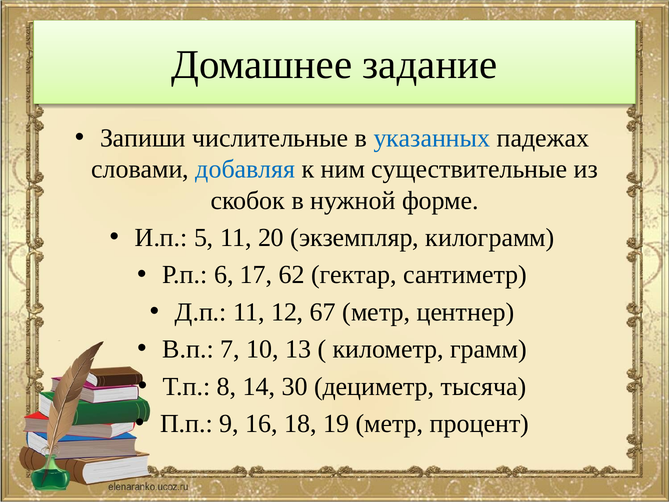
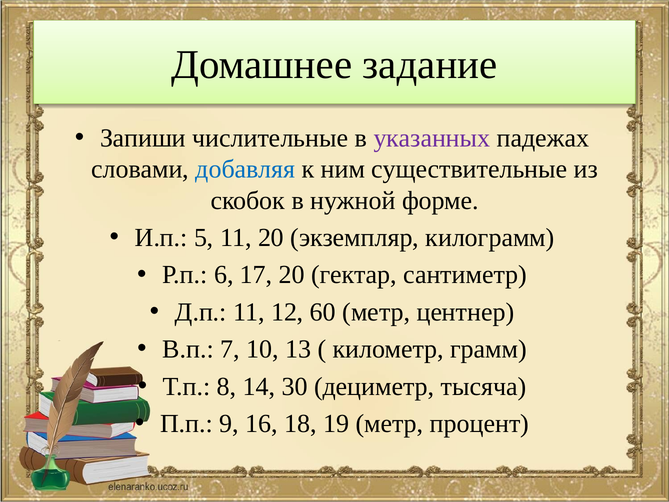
указанных colour: blue -> purple
17 62: 62 -> 20
67: 67 -> 60
